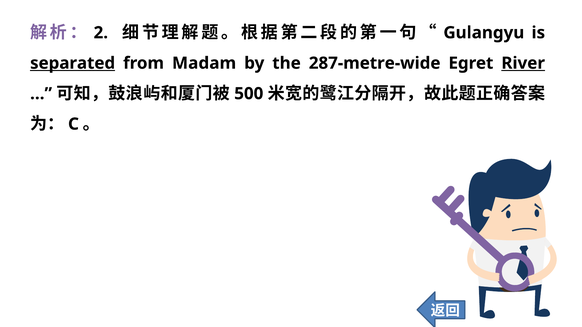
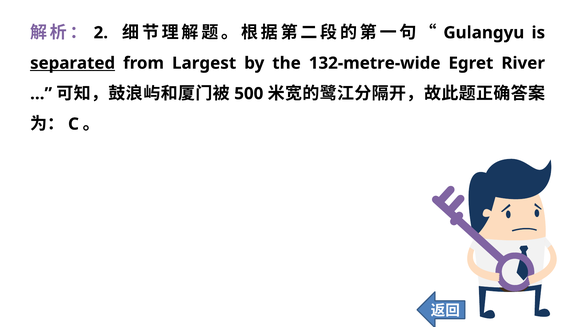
Madam: Madam -> Largest
287-metre-wide: 287-metre-wide -> 132-metre-wide
River underline: present -> none
